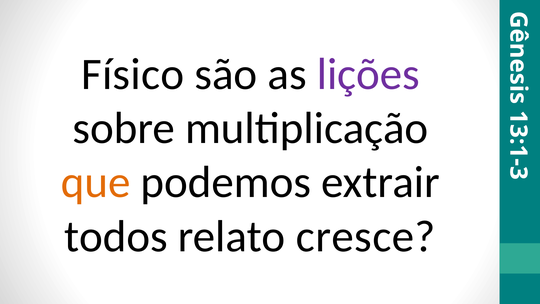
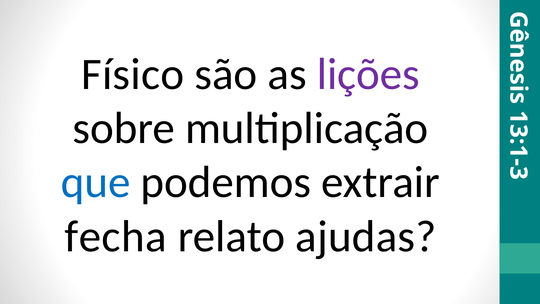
que colour: orange -> blue
todos: todos -> fecha
cresce: cresce -> ajudas
